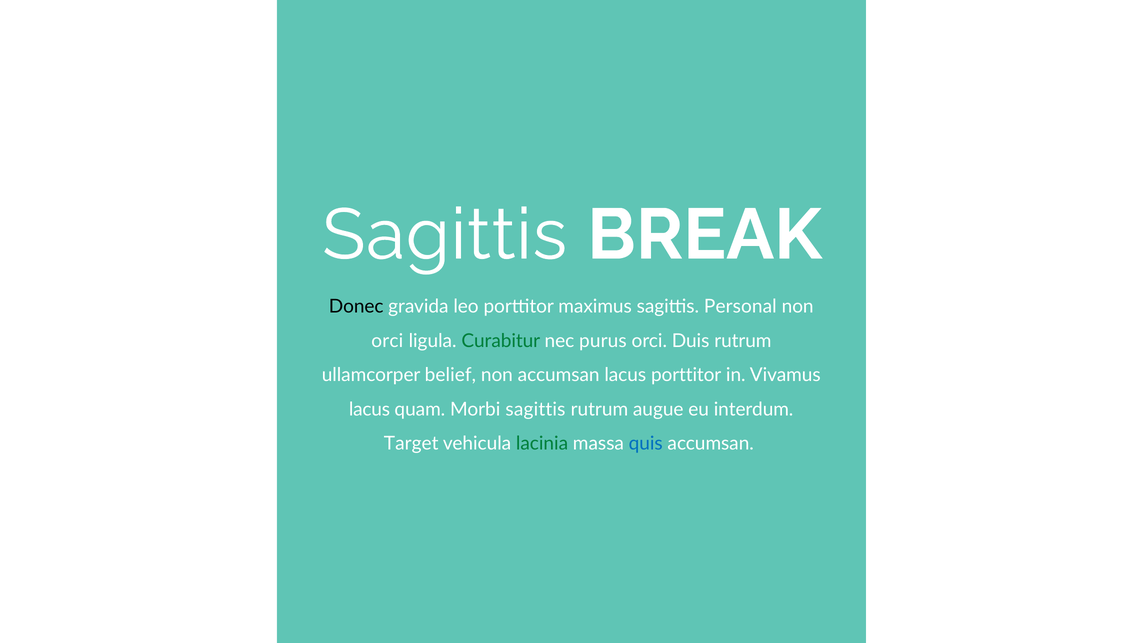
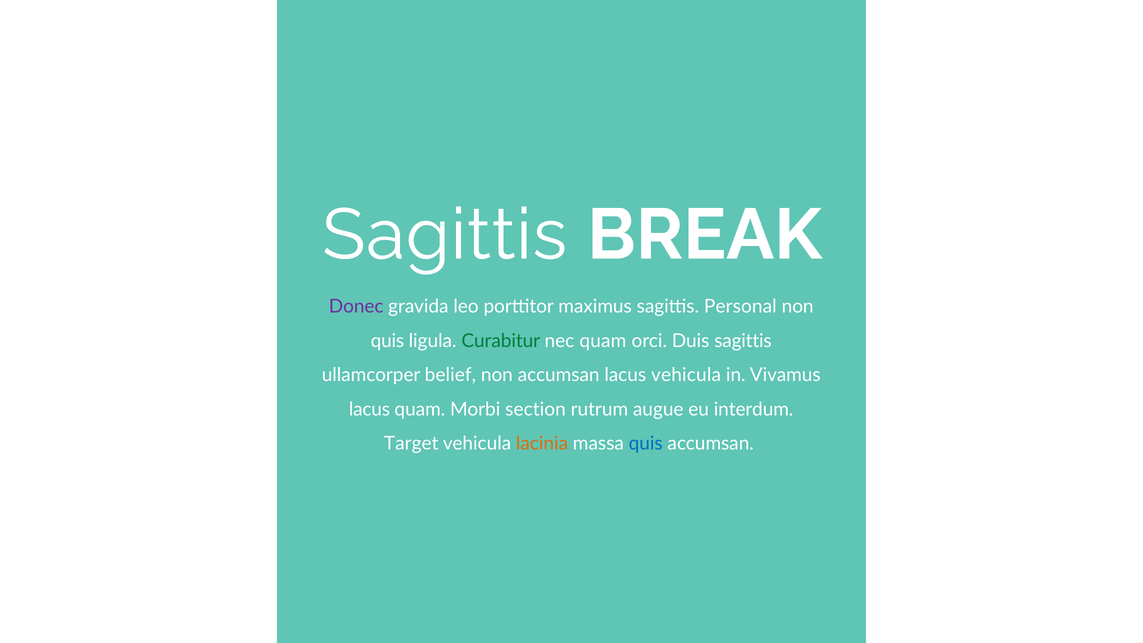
Donec colour: black -> purple
orci at (387, 341): orci -> quis
nec purus: purus -> quam
Duis rutrum: rutrum -> sagittis
lacus porttitor: porttitor -> vehicula
Morbi sagittis: sagittis -> section
lacinia colour: green -> orange
